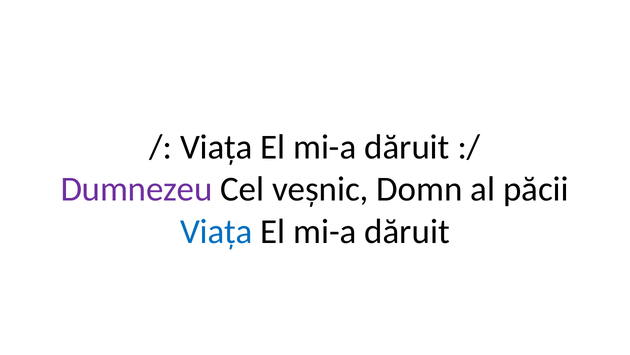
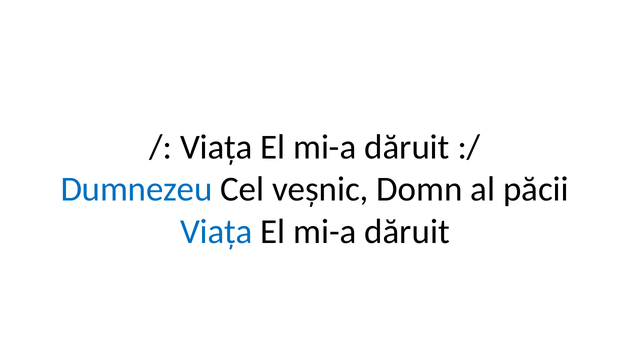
Dumnezeu colour: purple -> blue
